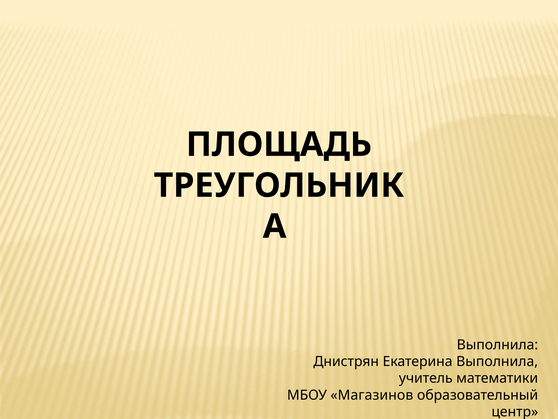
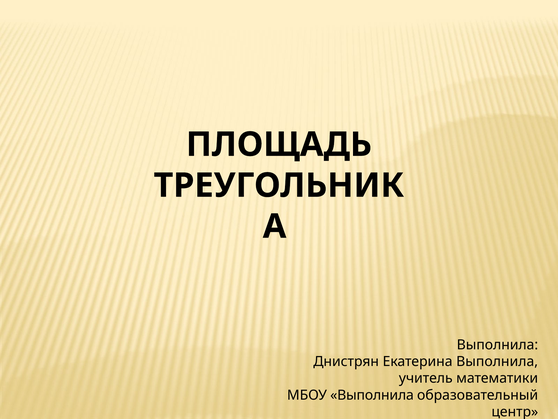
МБОУ Магазинов: Магазинов -> Выполнила
